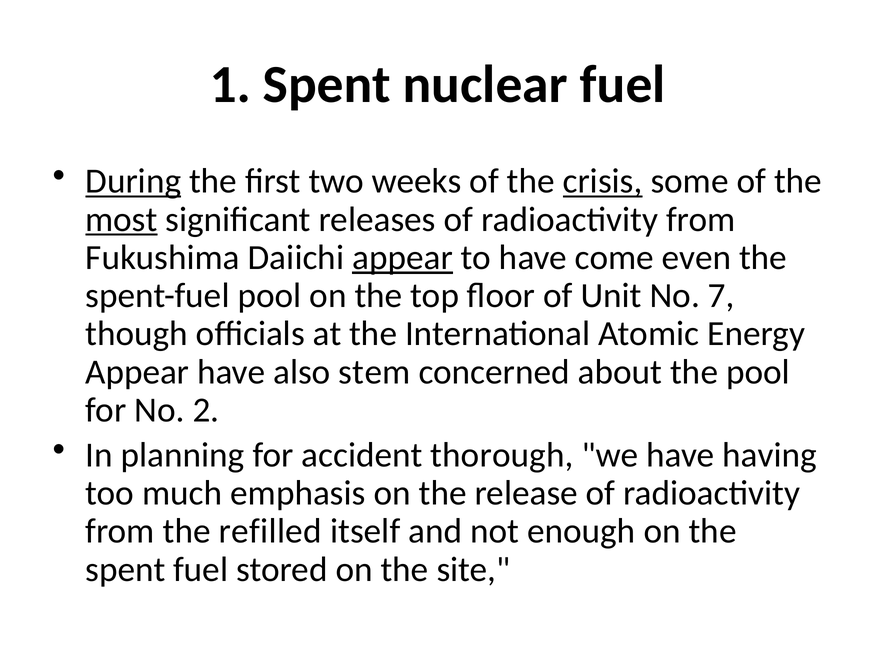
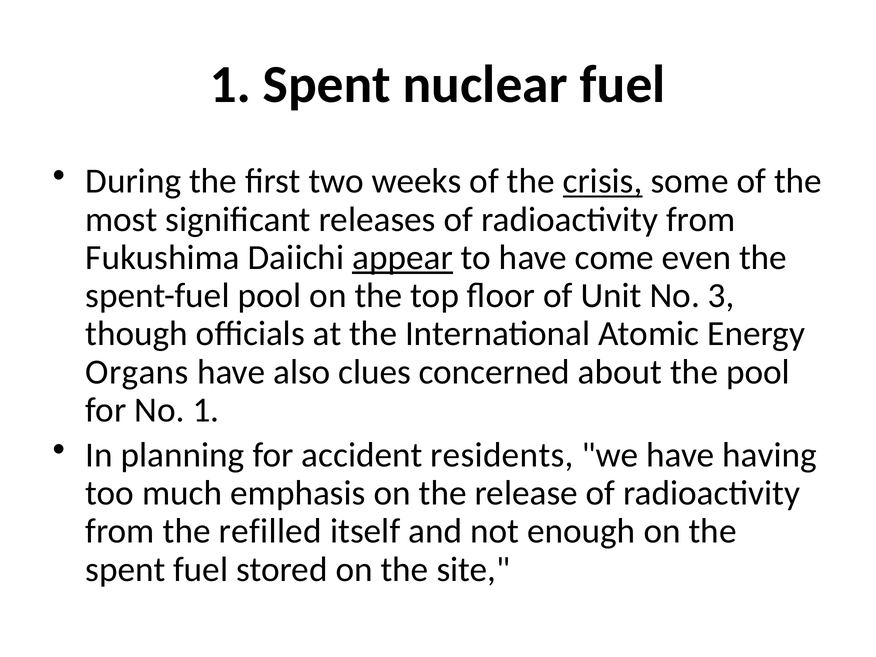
During underline: present -> none
most underline: present -> none
7: 7 -> 3
Appear at (137, 372): Appear -> Organs
stem: stem -> clues
No 2: 2 -> 1
thorough: thorough -> residents
